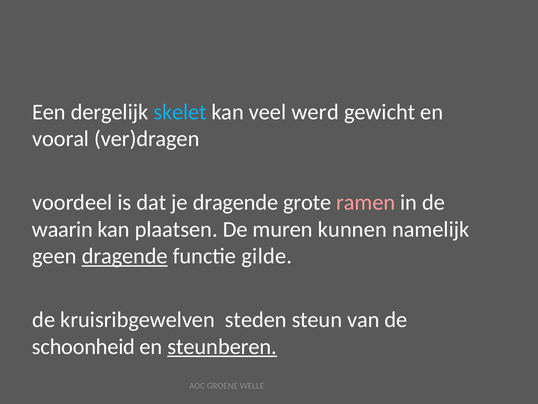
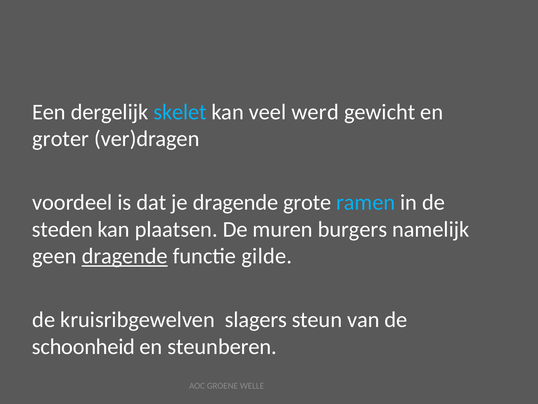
vooral: vooral -> groter
ramen colour: pink -> light blue
waarin: waarin -> steden
kunnen: kunnen -> burgers
steden: steden -> slagers
steunberen underline: present -> none
